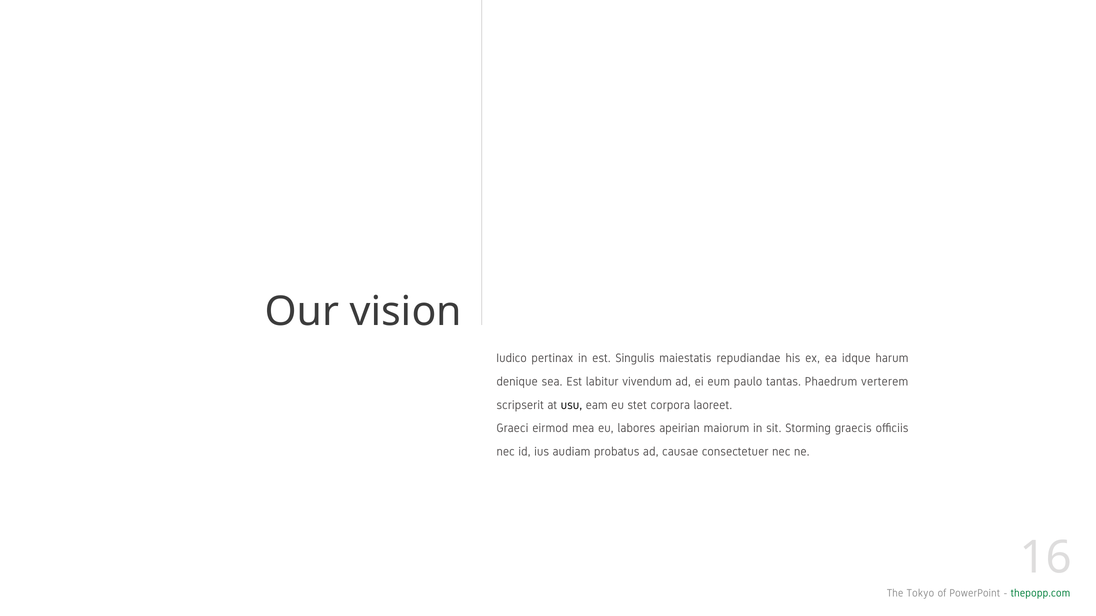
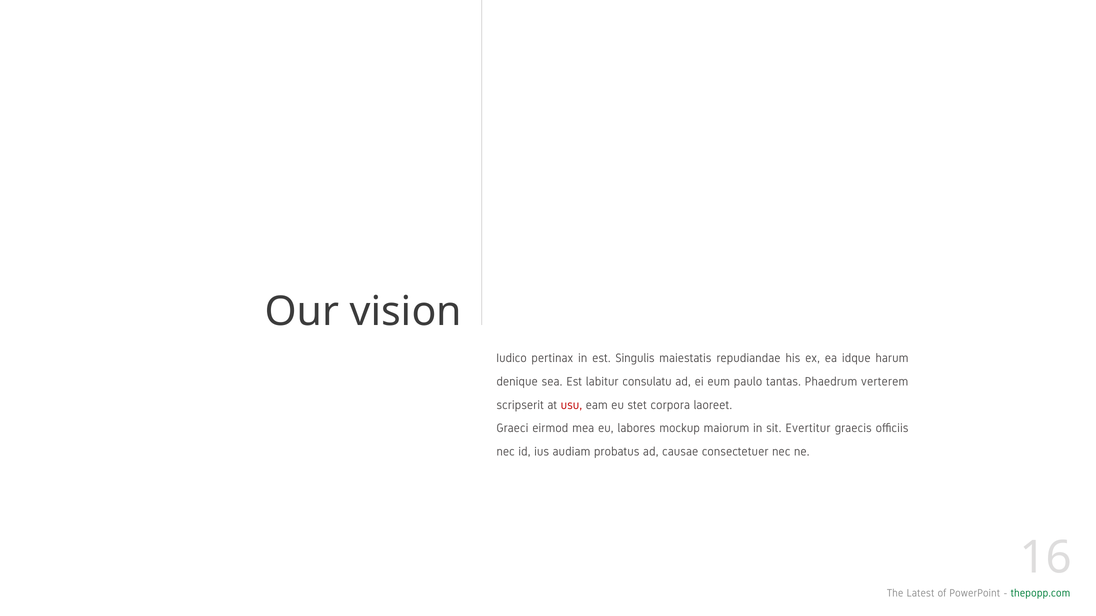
vivendum: vivendum -> consulatu
usu colour: black -> red
apeirian: apeirian -> mockup
Storming: Storming -> Evertitur
Tokyo: Tokyo -> Latest
